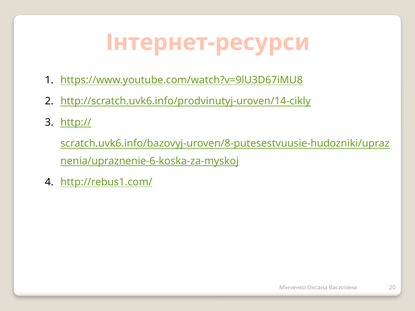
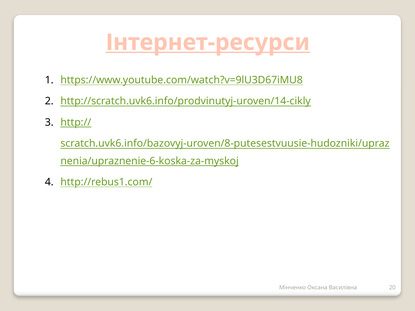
Інтернет-ресурси underline: none -> present
